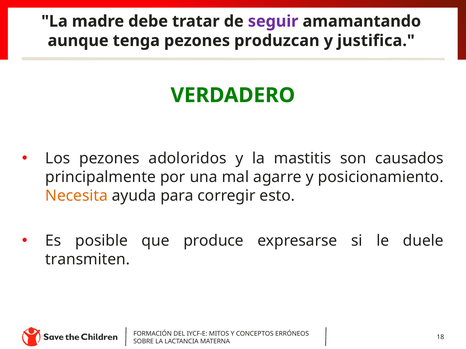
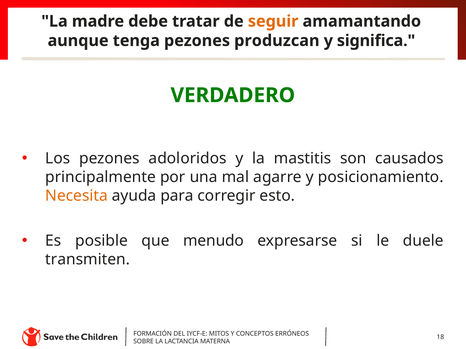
seguir colour: purple -> orange
justifica: justifica -> significa
produce: produce -> menudo
